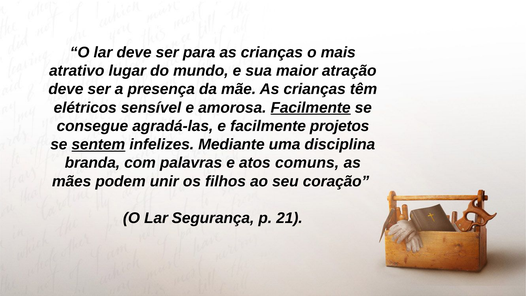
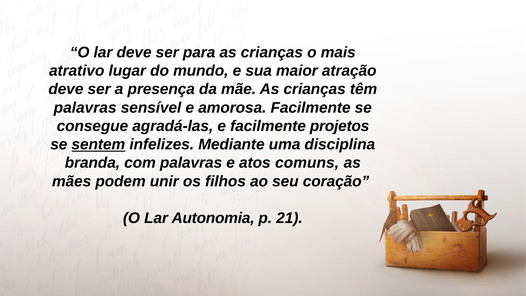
elétricos at (85, 108): elétricos -> palavras
Facilmente at (311, 108) underline: present -> none
Segurança: Segurança -> Autonomia
